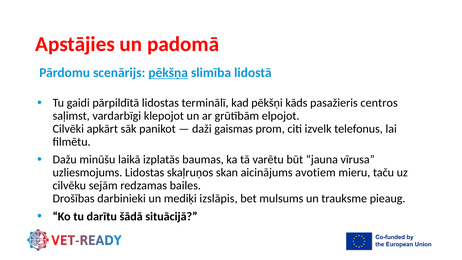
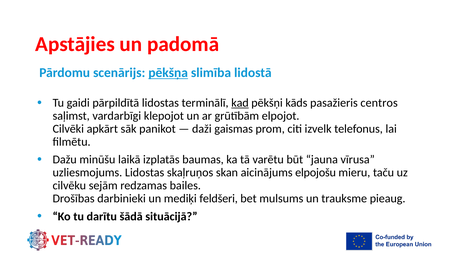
kad underline: none -> present
avotiem: avotiem -> elpojošu
izslāpis: izslāpis -> feldšeri
